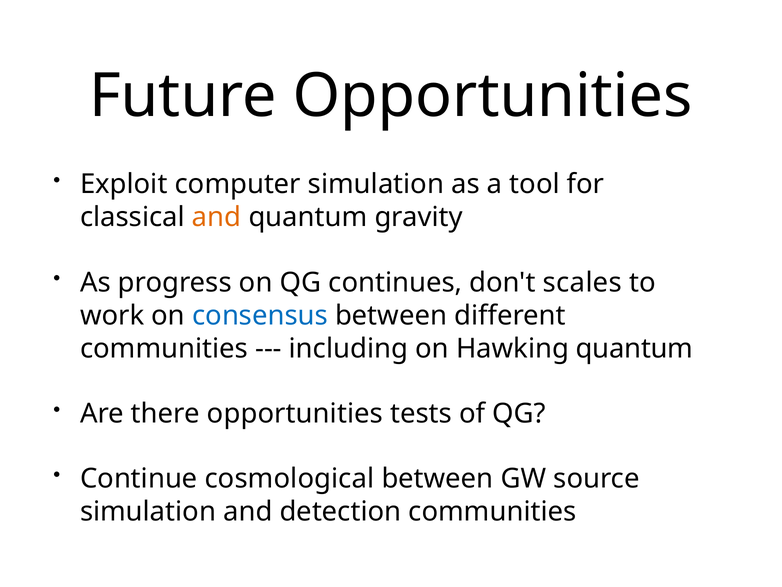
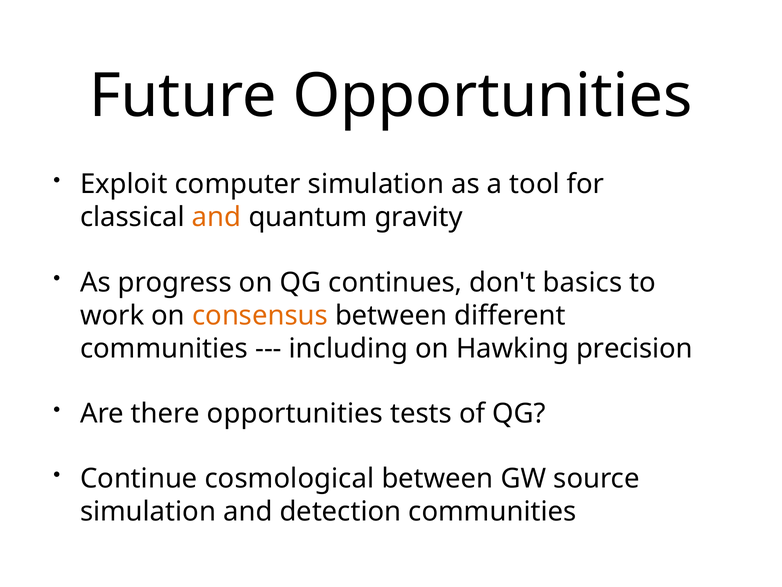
scales: scales -> basics
consensus colour: blue -> orange
Hawking quantum: quantum -> precision
